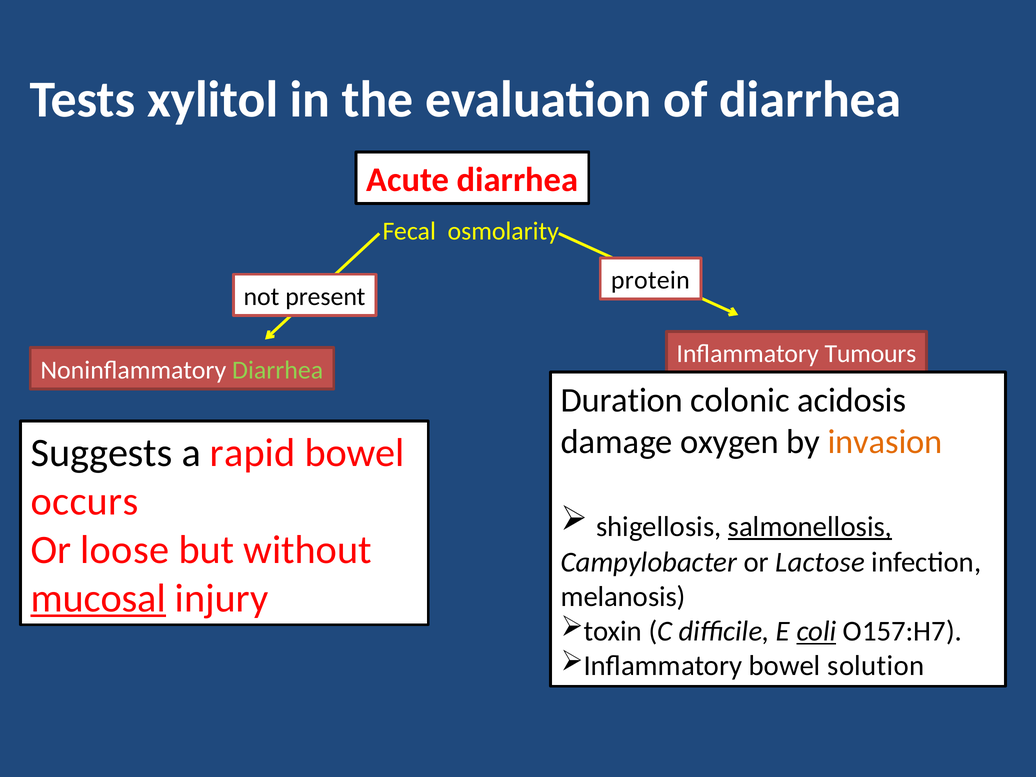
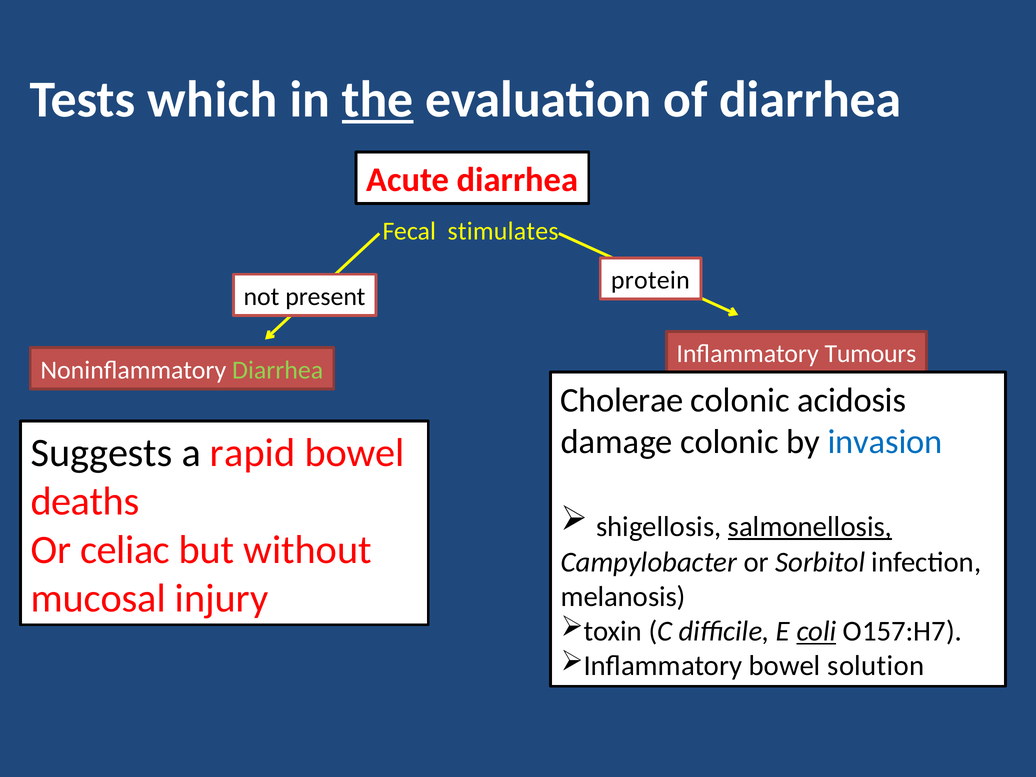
xylitol: xylitol -> which
the underline: none -> present
osmolarity: osmolarity -> stimulates
Duration: Duration -> Cholerae
damage oxygen: oxygen -> colonic
invasion colour: orange -> blue
occurs: occurs -> deaths
loose: loose -> celiac
Lactose: Lactose -> Sorbitol
mucosal underline: present -> none
